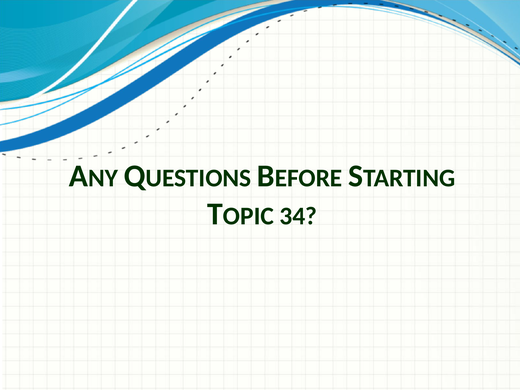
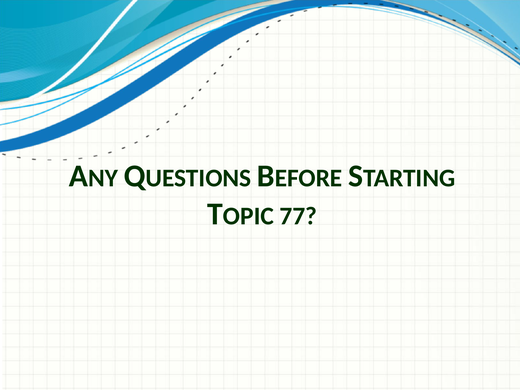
34: 34 -> 77
